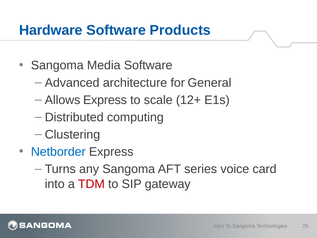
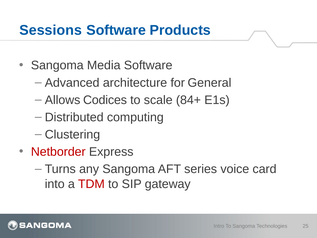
Hardware: Hardware -> Sessions
Allows Express: Express -> Codices
12+: 12+ -> 84+
Netborder colour: blue -> red
